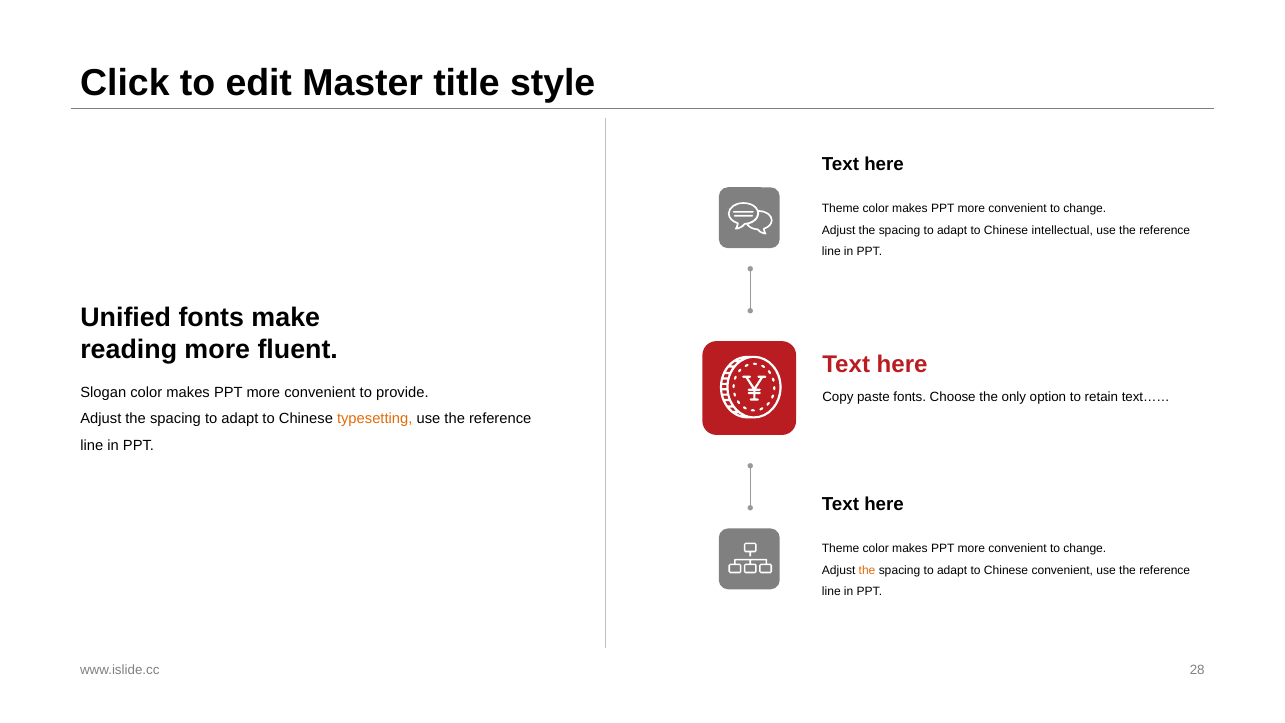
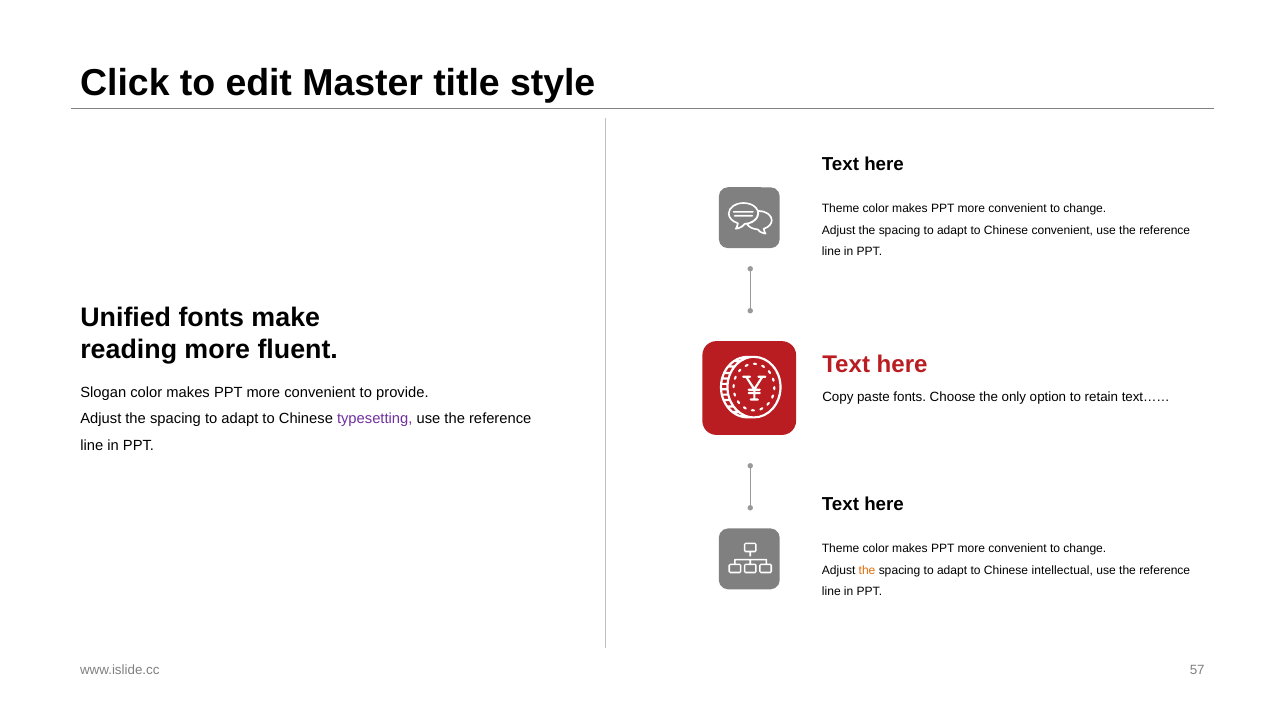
Chinese intellectual: intellectual -> convenient
typesetting colour: orange -> purple
Chinese convenient: convenient -> intellectual
28: 28 -> 57
